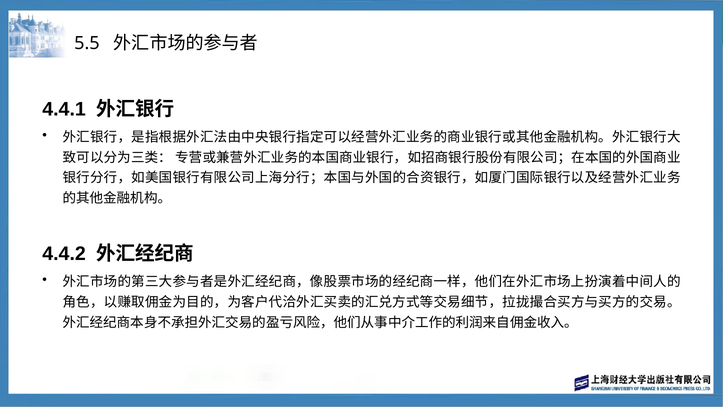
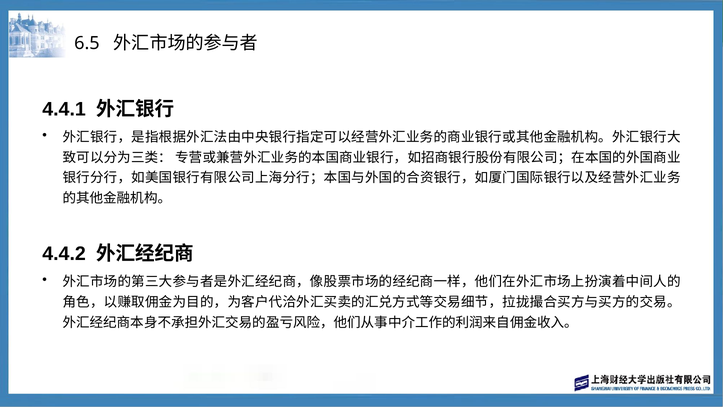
5.5: 5.5 -> 6.5
